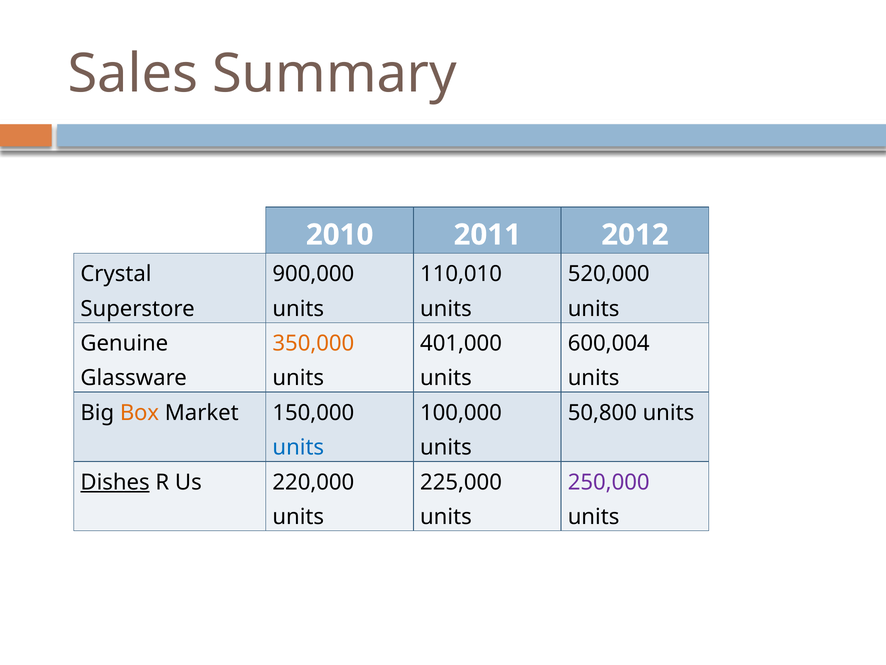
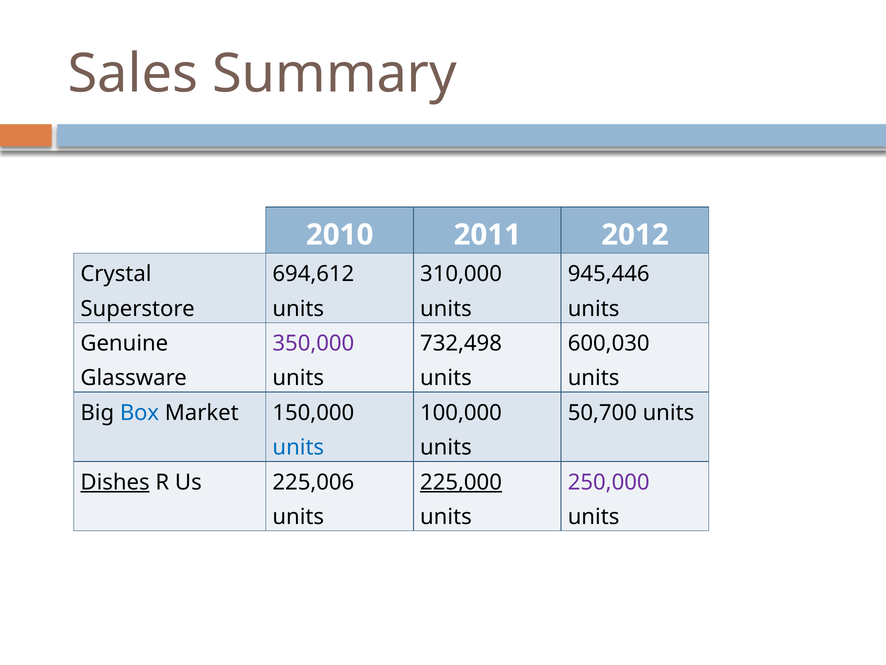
900,000: 900,000 -> 694,612
110,010: 110,010 -> 310,000
520,000: 520,000 -> 945,446
350,000 colour: orange -> purple
401,000: 401,000 -> 732,498
600,004: 600,004 -> 600,030
Box colour: orange -> blue
50,800: 50,800 -> 50,700
220,000: 220,000 -> 225,006
225,000 underline: none -> present
